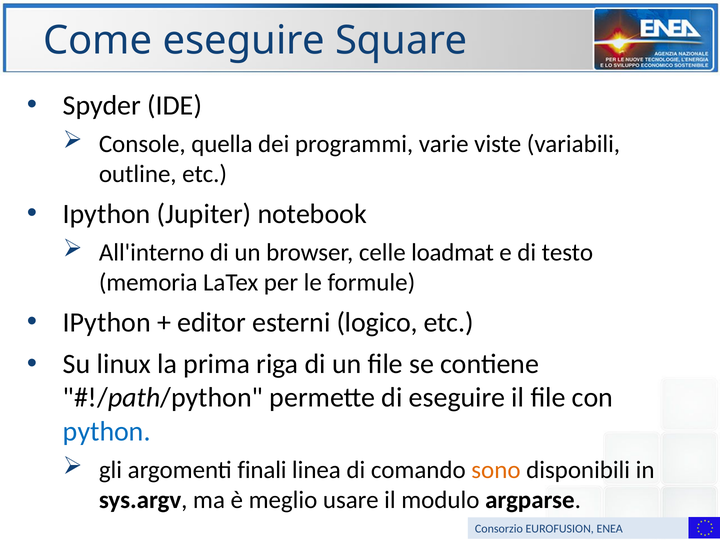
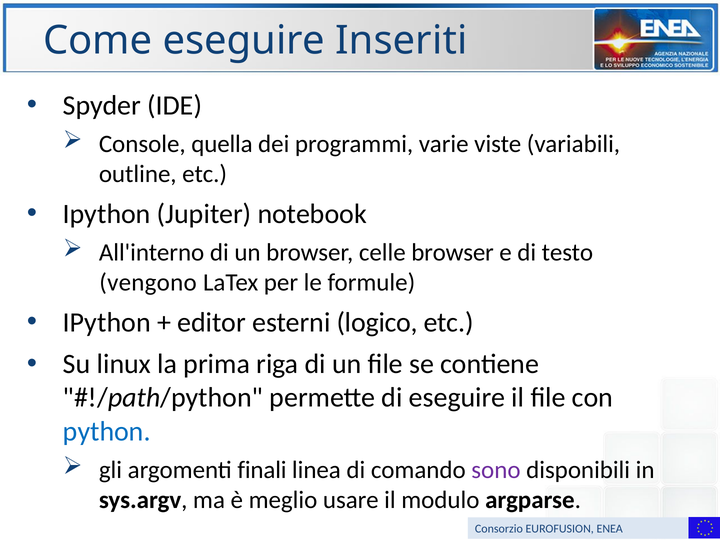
Square: Square -> Inseriti
celle loadmat: loadmat -> browser
memoria: memoria -> vengono
sono colour: orange -> purple
